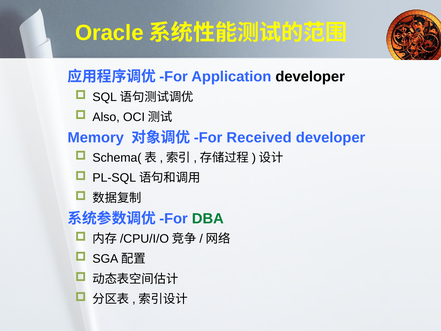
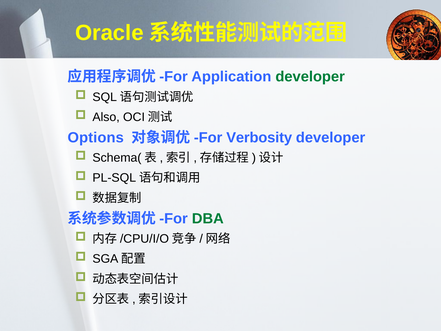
developer at (310, 77) colour: black -> green
Memory: Memory -> Options
Received: Received -> Verbosity
